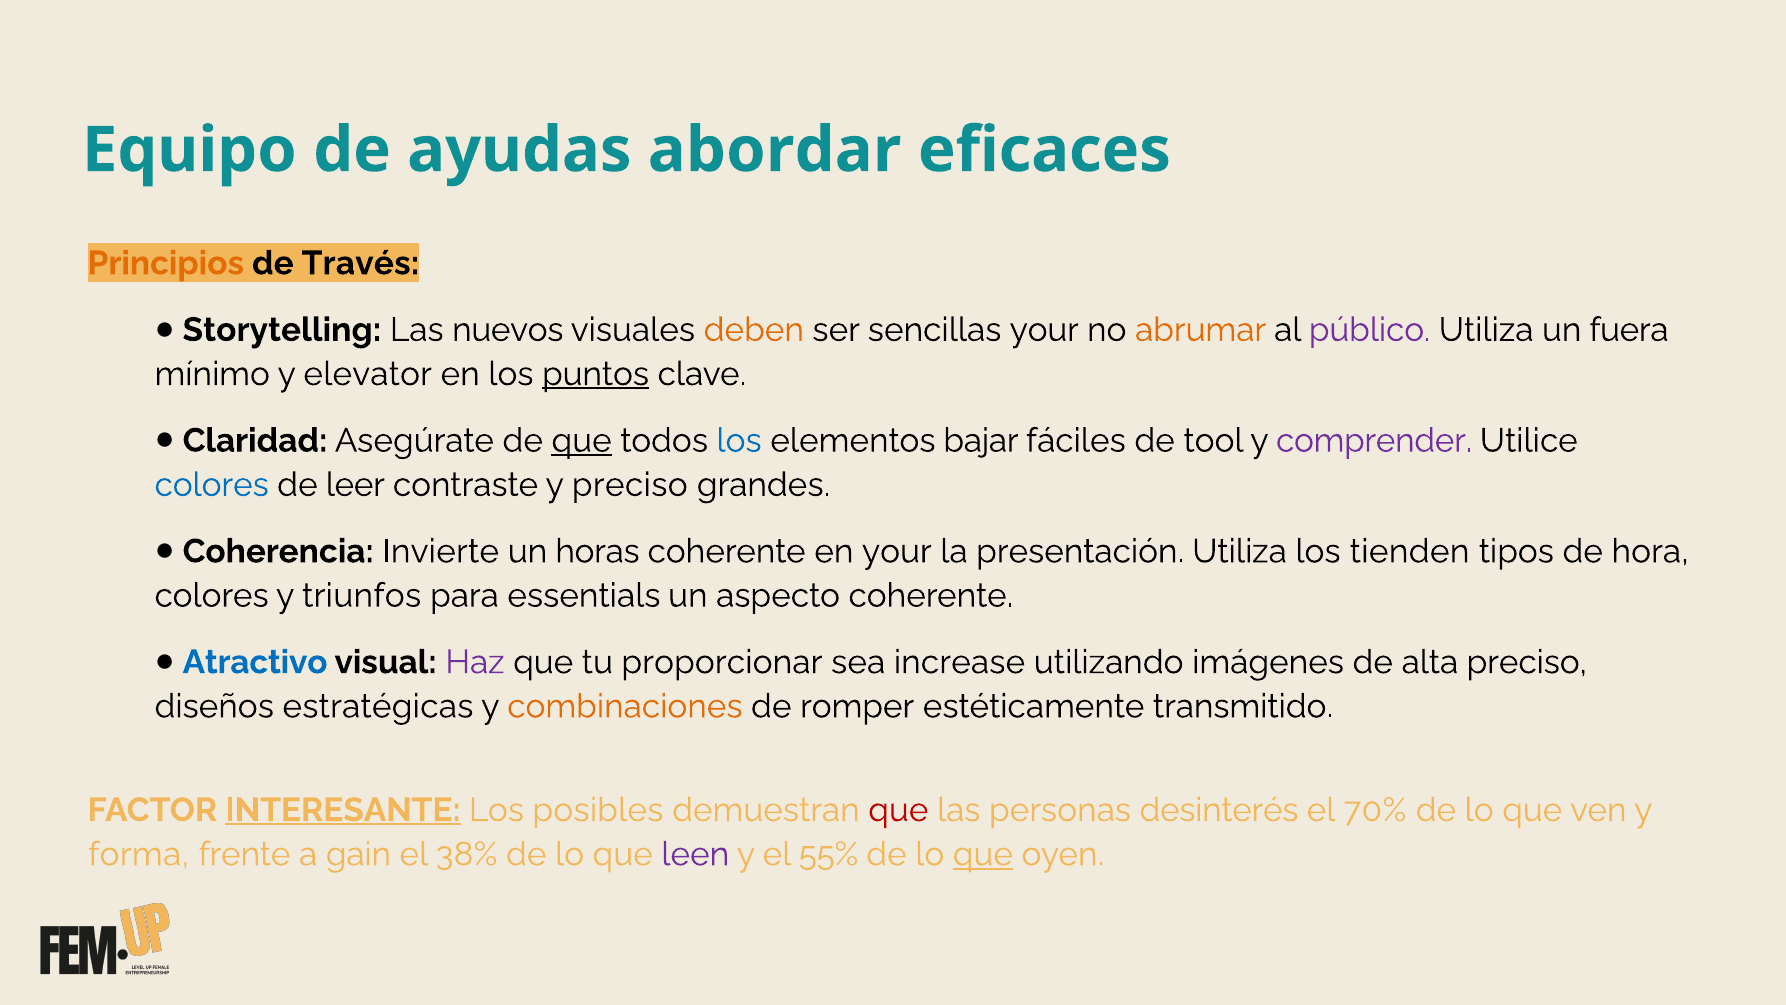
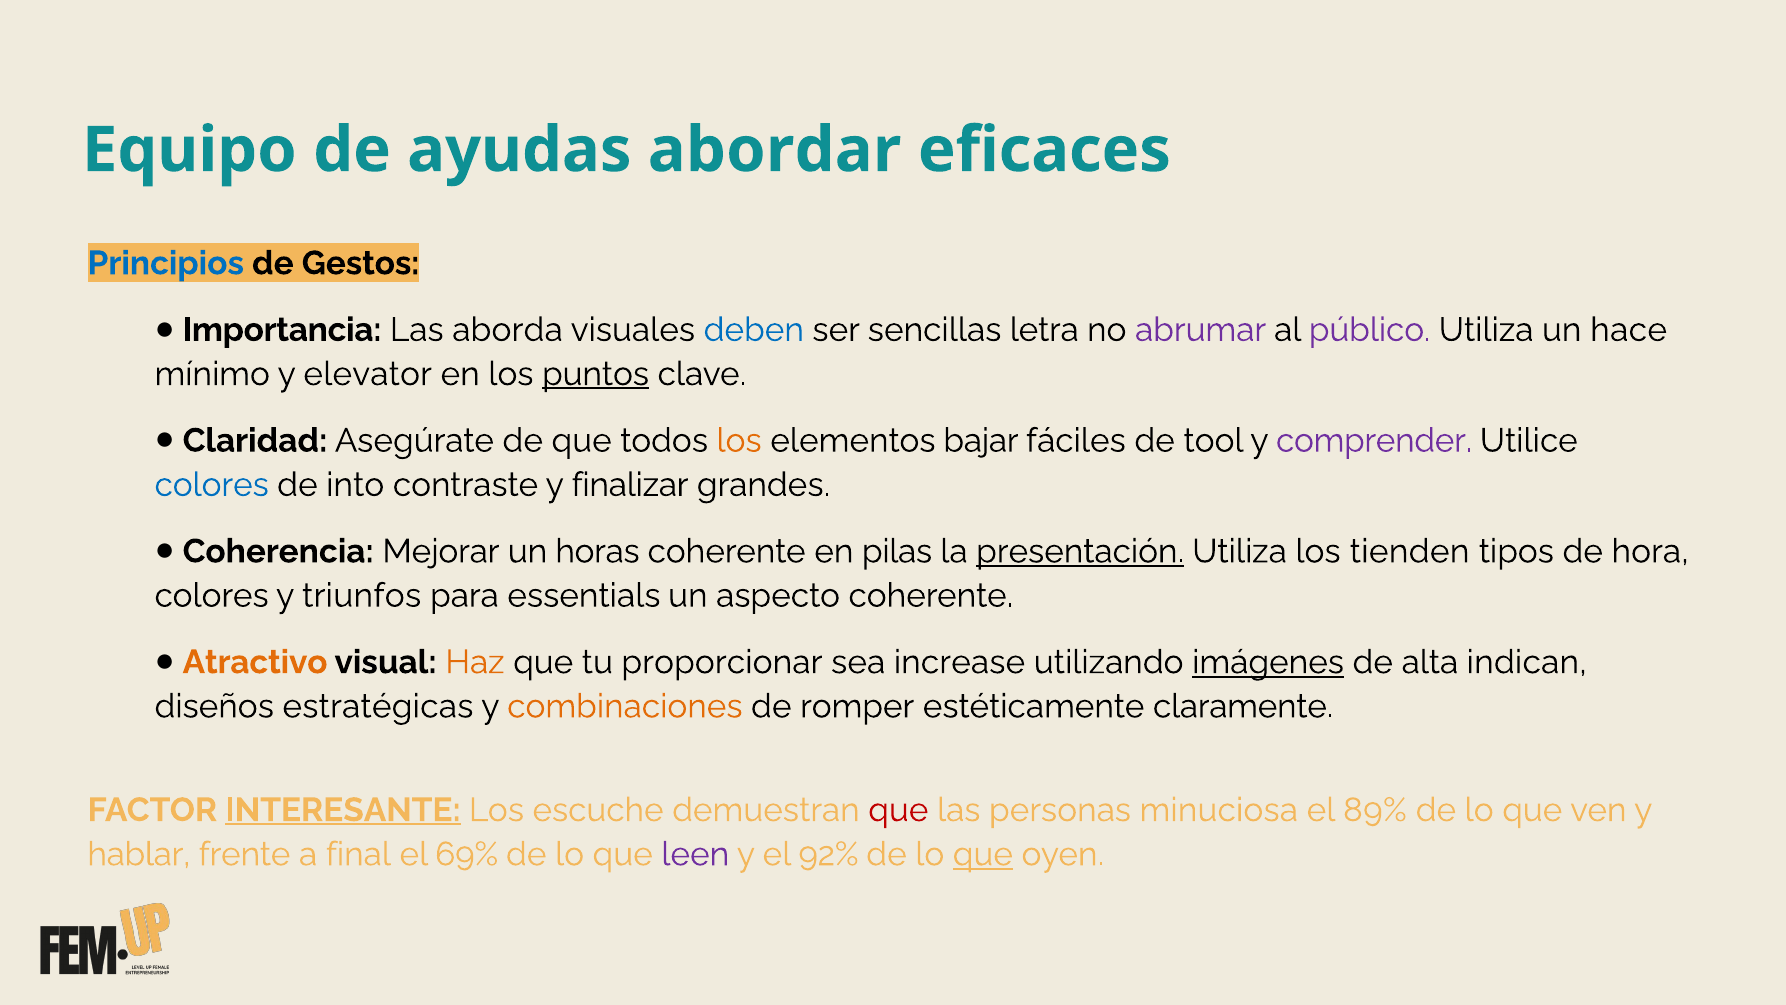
Principios colour: orange -> blue
Través: Través -> Gestos
Storytelling: Storytelling -> Importancia
nuevos: nuevos -> aborda
deben colour: orange -> blue
sencillas your: your -> letra
abrumar colour: orange -> purple
fuera: fuera -> hace
que at (582, 440) underline: present -> none
los at (739, 440) colour: blue -> orange
leer: leer -> into
y preciso: preciso -> finalizar
Invierte: Invierte -> Mejorar
en your: your -> pilas
presentación underline: none -> present
Atractivo colour: blue -> orange
Haz colour: purple -> orange
imágenes underline: none -> present
alta preciso: preciso -> indican
transmitido: transmitido -> claramente
posibles: posibles -> escuche
desinterés: desinterés -> minuciosa
70%: 70% -> 89%
forma: forma -> hablar
gain: gain -> final
38%: 38% -> 69%
55%: 55% -> 92%
